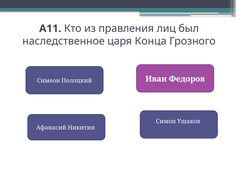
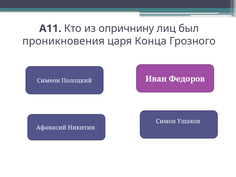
правления: правления -> опричнину
наследственное: наследственное -> проникновения
